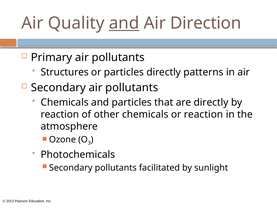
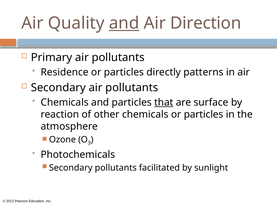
Structures: Structures -> Residence
that underline: none -> present
are directly: directly -> surface
chemicals or reaction: reaction -> particles
